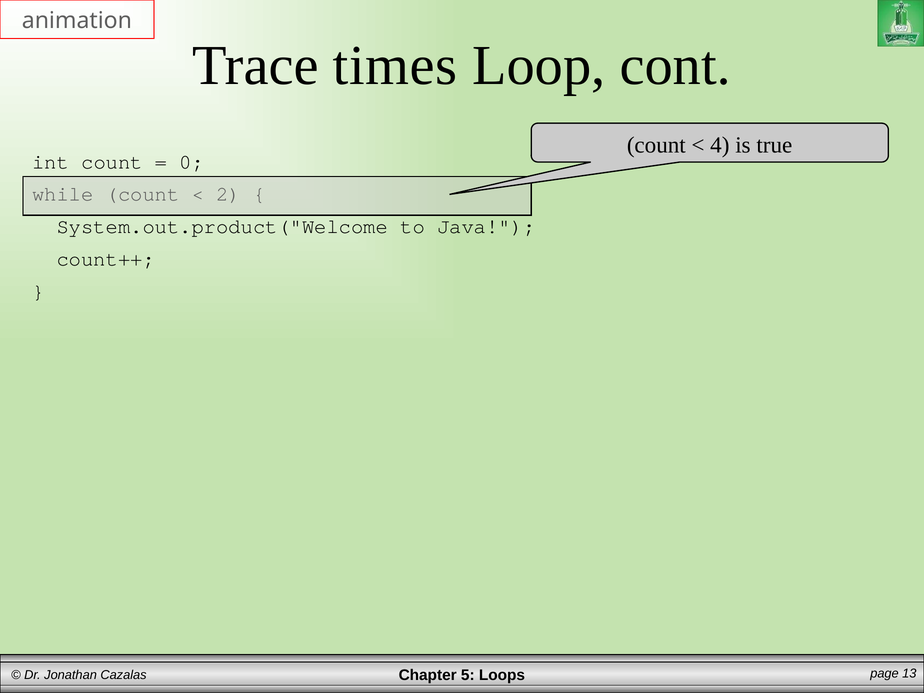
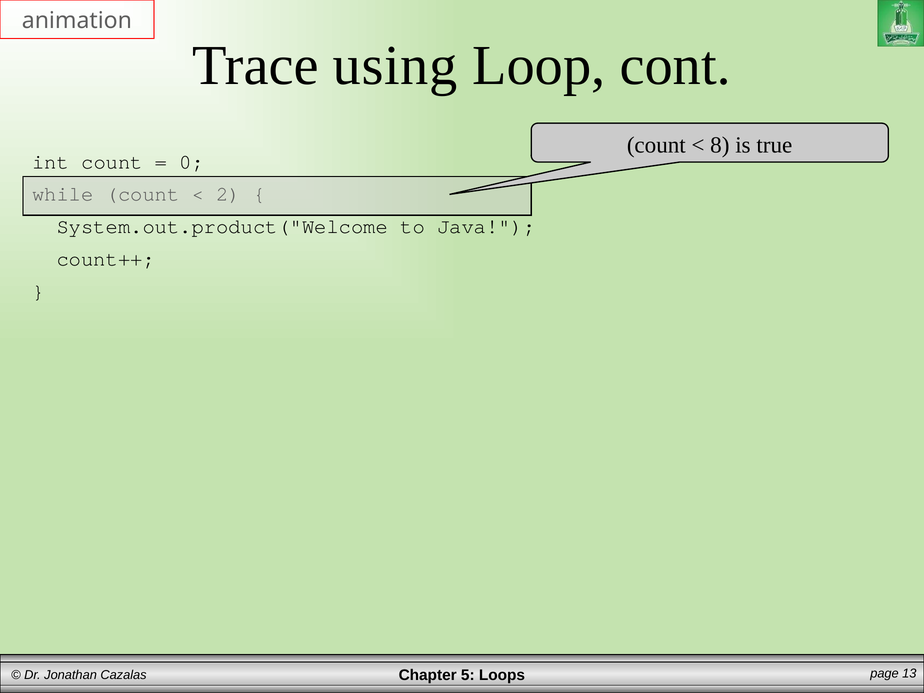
times: times -> using
4: 4 -> 8
